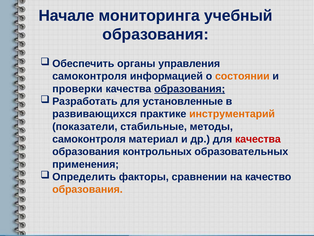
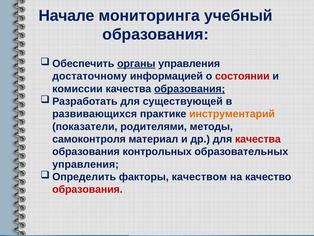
органы underline: none -> present
самоконтроля at (90, 76): самоконтроля -> достаточному
состоянии colour: orange -> red
проверки: проверки -> комиссии
установленные: установленные -> существующей
стабильные: стабильные -> родителями
применения at (86, 164): применения -> управления
сравнении: сравнении -> качеством
образования at (87, 189) colour: orange -> red
